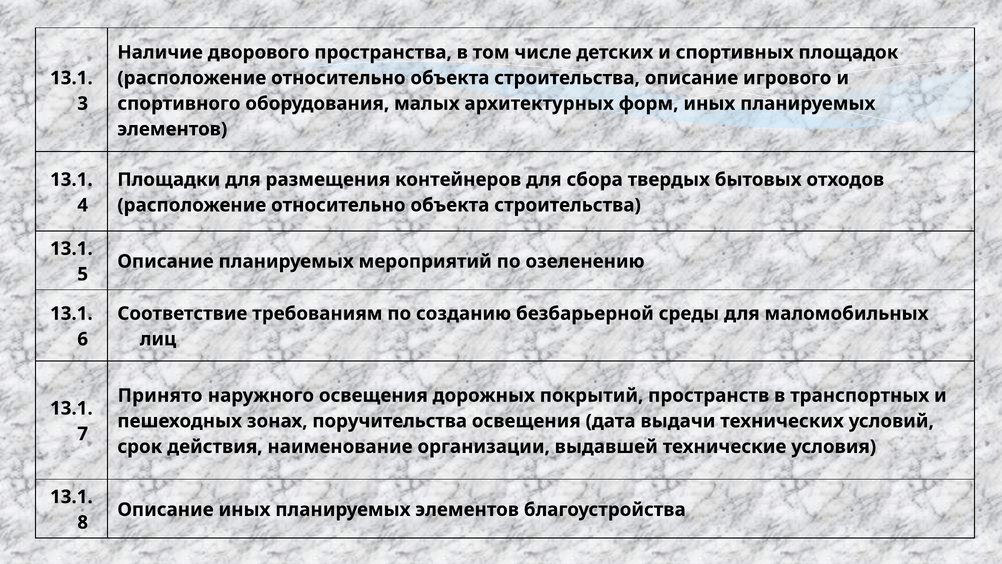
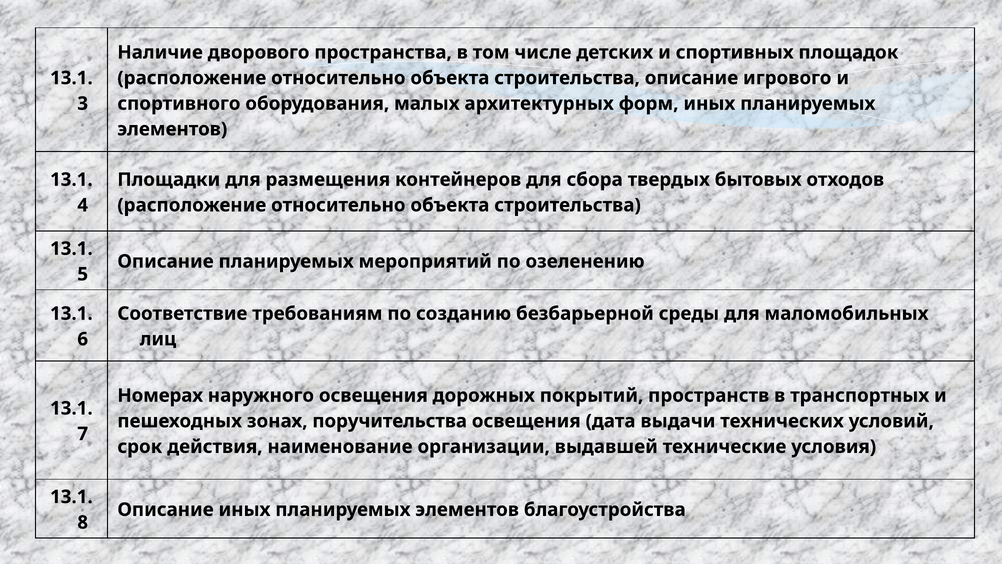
Принято: Принято -> Номерах
